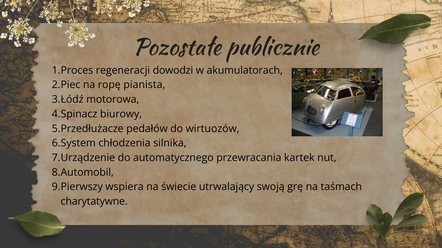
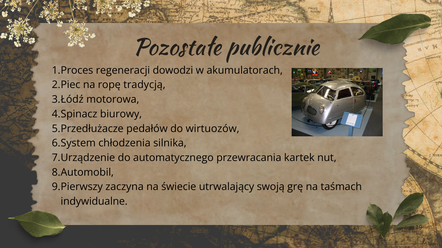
pianista: pianista -> tradycją
wspiera: wspiera -> zaczyna
charytatywne: charytatywne -> indywidualne
